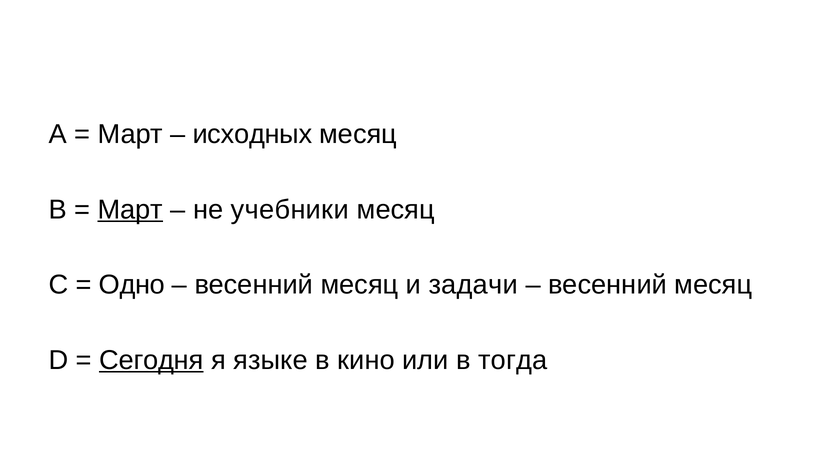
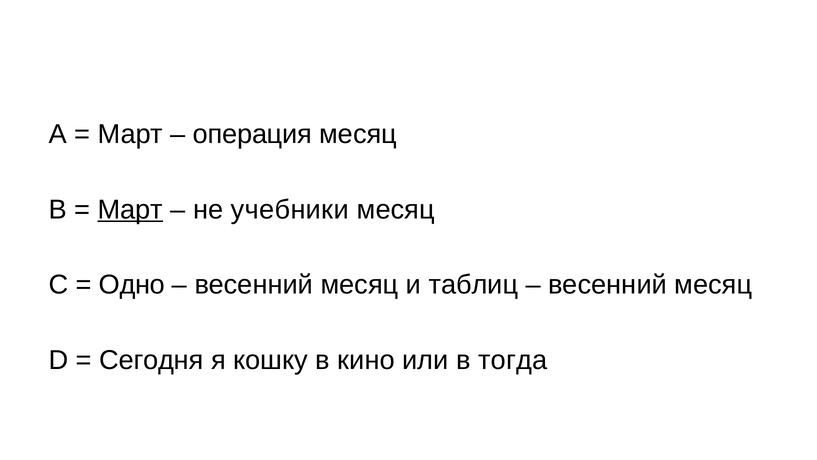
исходных: исходных -> операция
задачи: задачи -> таблиц
Сегодня underline: present -> none
языке: языке -> кошку
